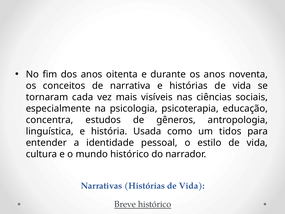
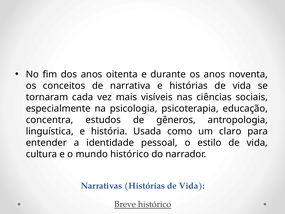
tidos: tidos -> claro
